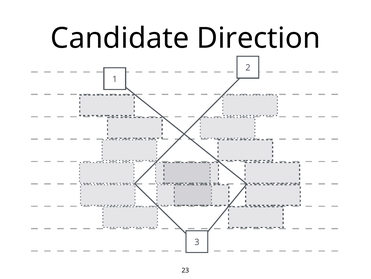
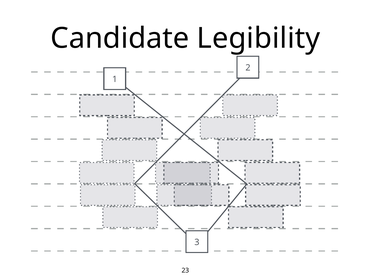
Direction: Direction -> Legibility
